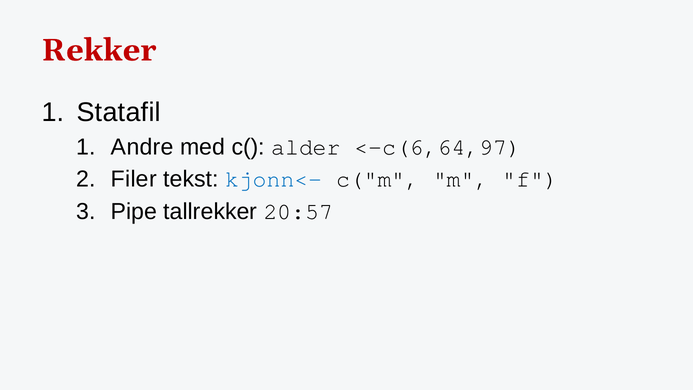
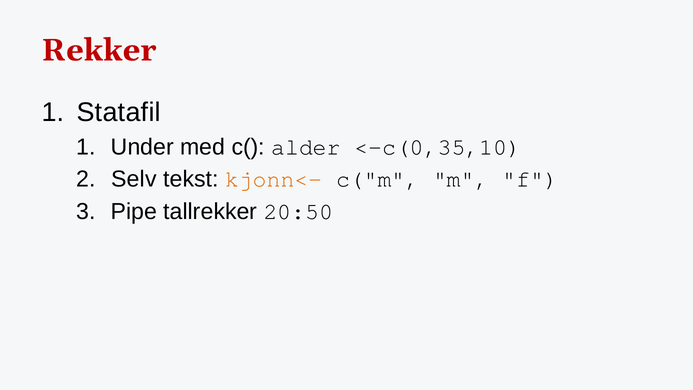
Andre: Andre -> Under
<-c(6,64,97: <-c(6,64,97 -> <-c(0,35,10
Filer: Filer -> Selv
kjonn<- colour: blue -> orange
20:57: 20:57 -> 20:50
